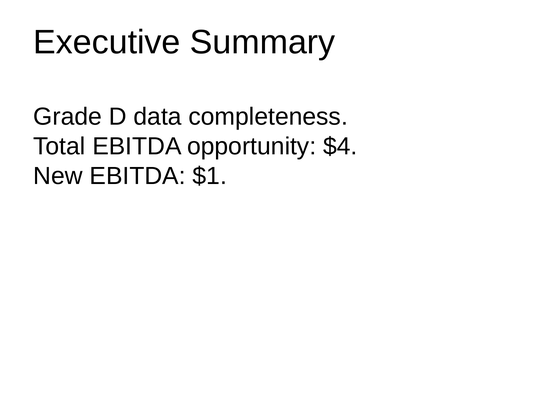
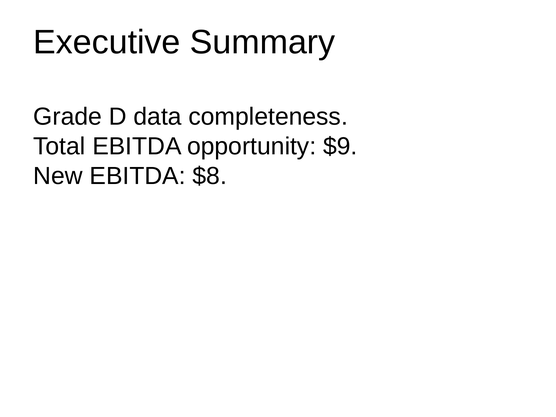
$4: $4 -> $9
$1: $1 -> $8
